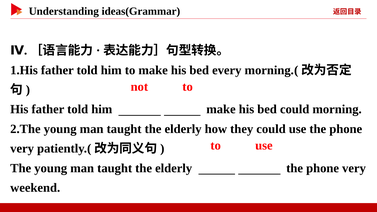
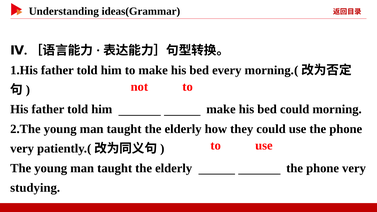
weekend: weekend -> studying
